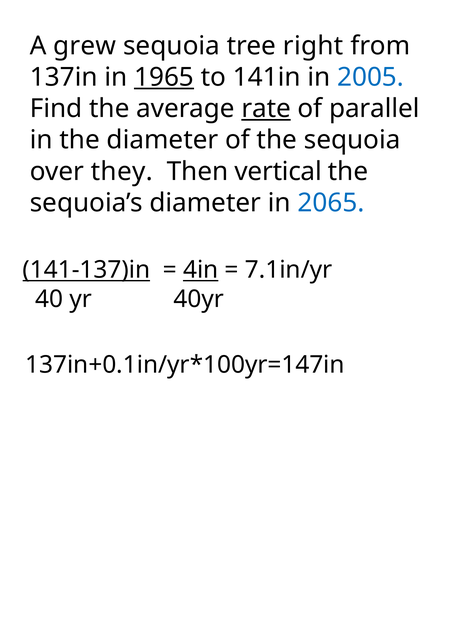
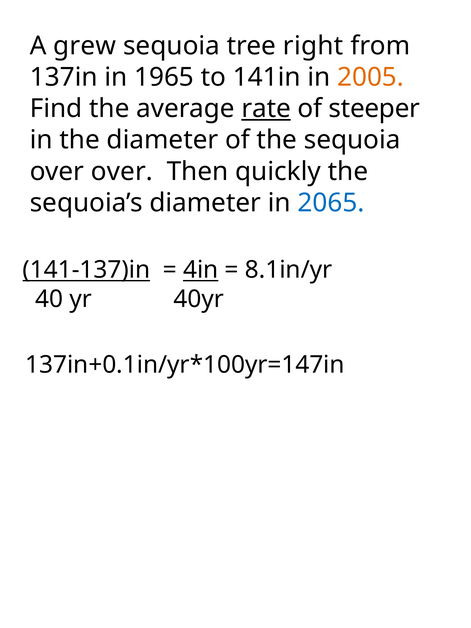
1965 underline: present -> none
2005 colour: blue -> orange
parallel: parallel -> steeper
over they: they -> over
vertical: vertical -> quickly
7.1in/yr: 7.1in/yr -> 8.1in/yr
